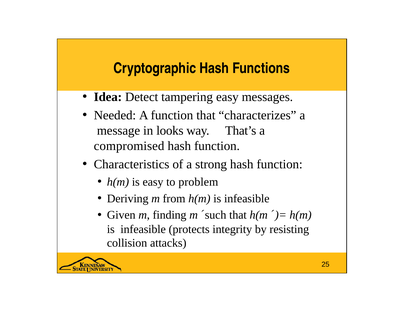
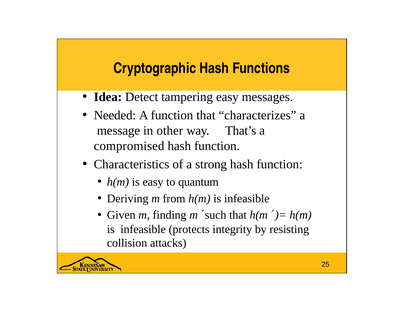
looks: looks -> other
problem: problem -> quantum
